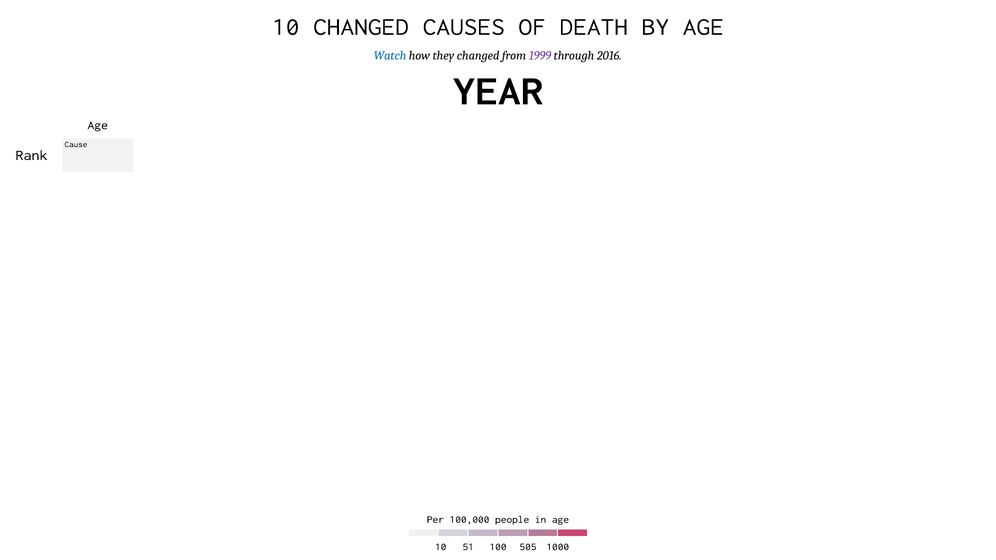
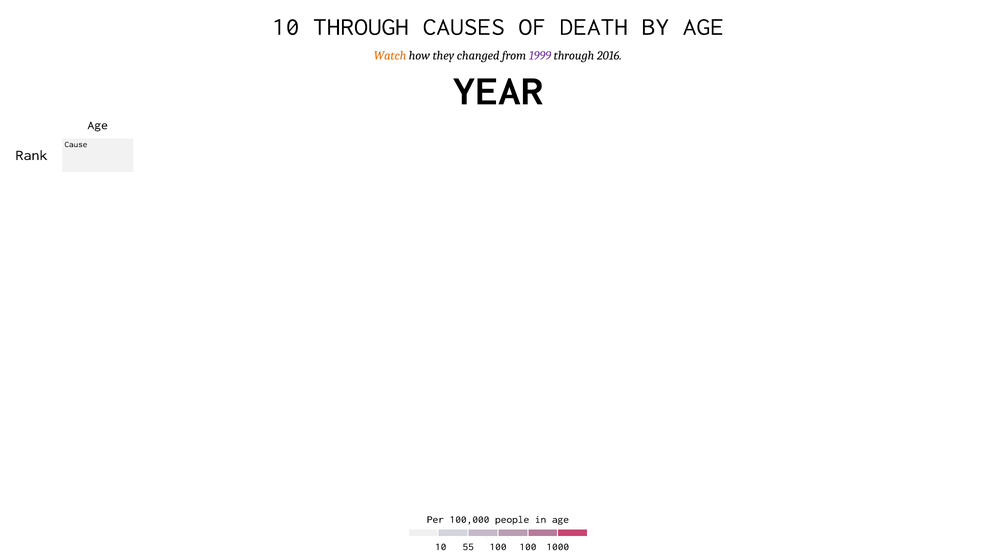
10 CHANGED: CHANGED -> THROUGH
Watch colour: blue -> orange
51: 51 -> 55
100 505: 505 -> 100
